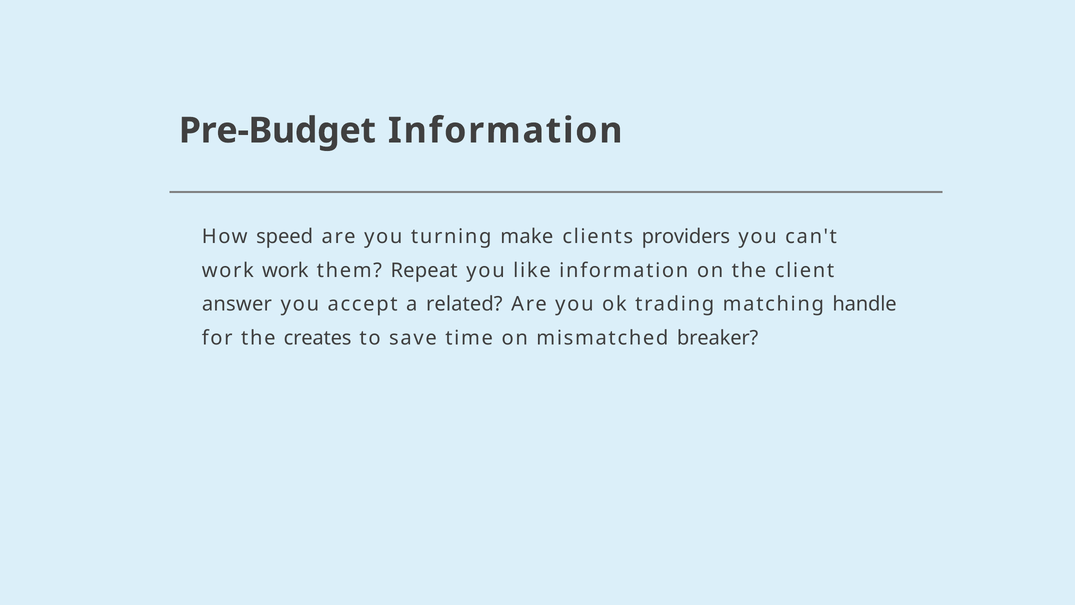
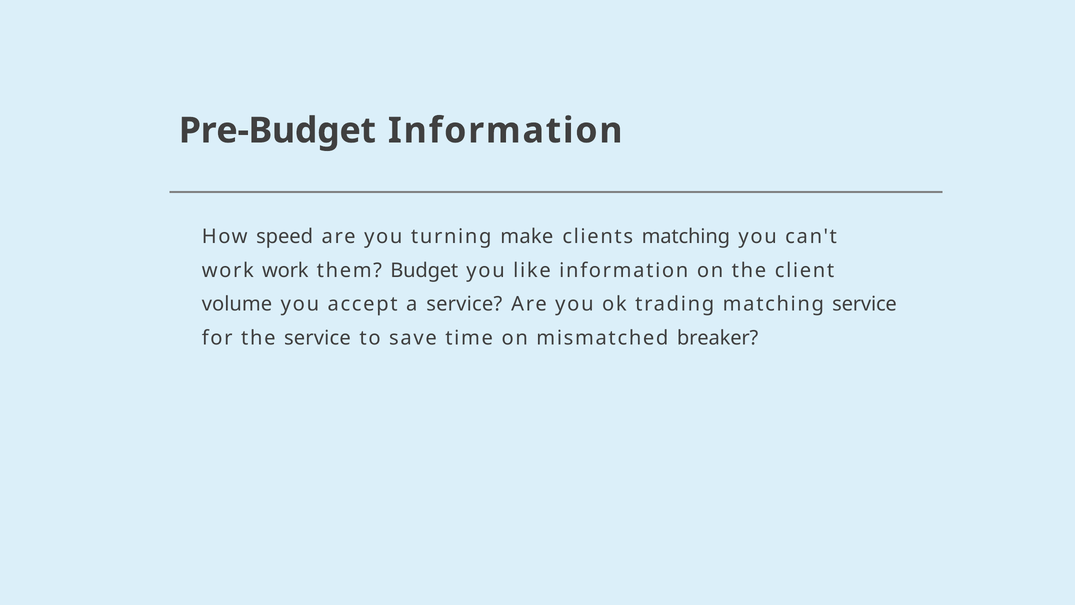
clients providers: providers -> matching
Repeat: Repeat -> Budget
answer: answer -> volume
a related: related -> service
matching handle: handle -> service
the creates: creates -> service
